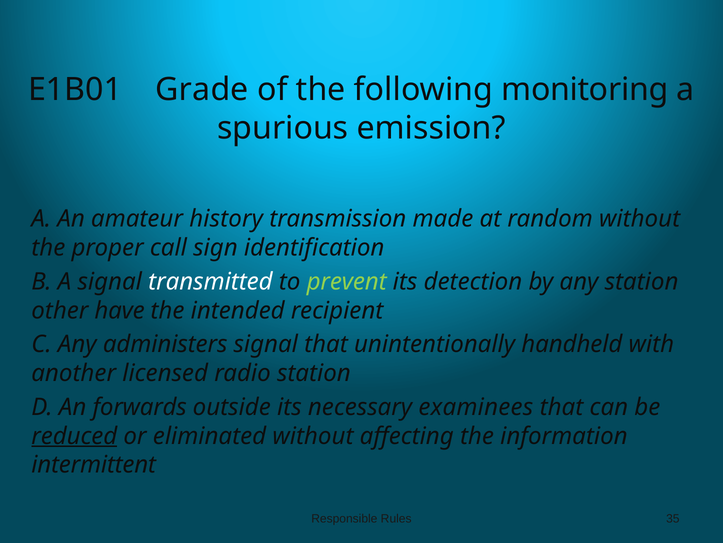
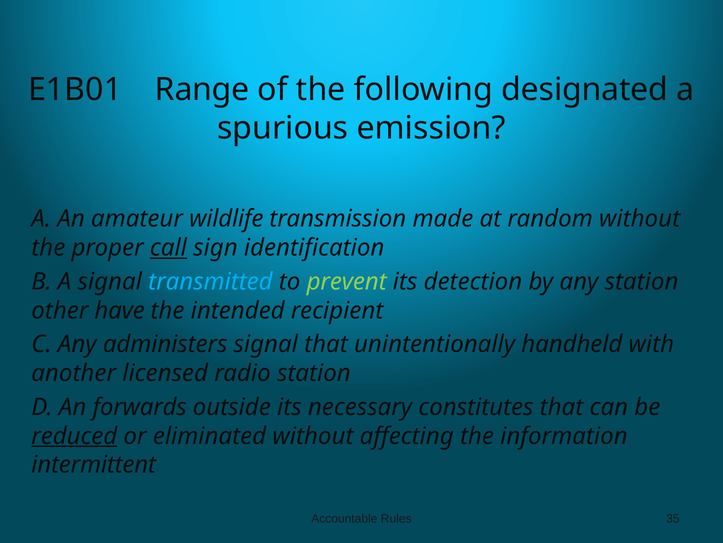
Grade: Grade -> Range
monitoring: monitoring -> designated
history: history -> wildlife
call underline: none -> present
transmitted colour: white -> light blue
examinees: examinees -> constitutes
Responsible: Responsible -> Accountable
